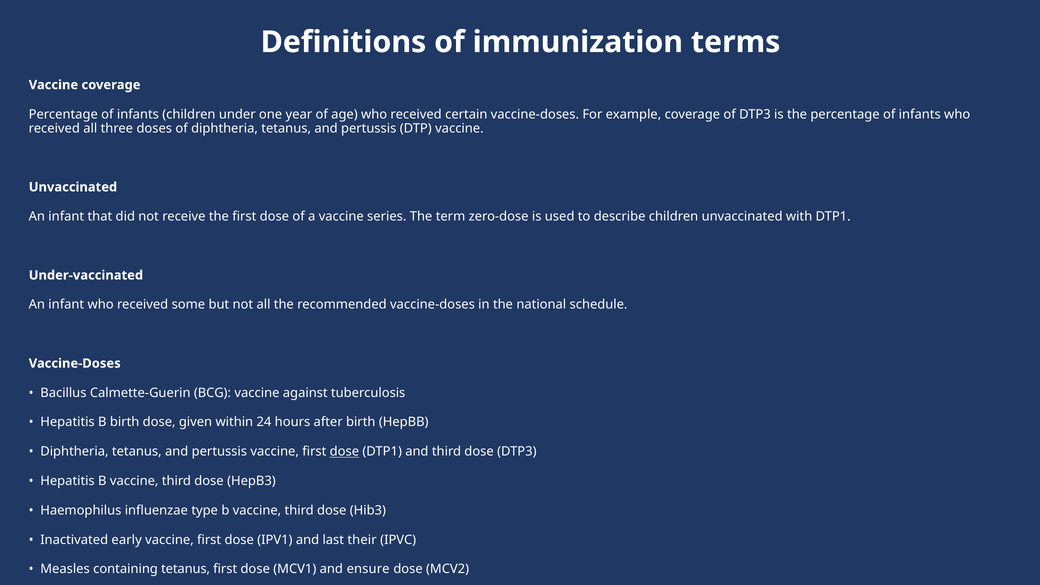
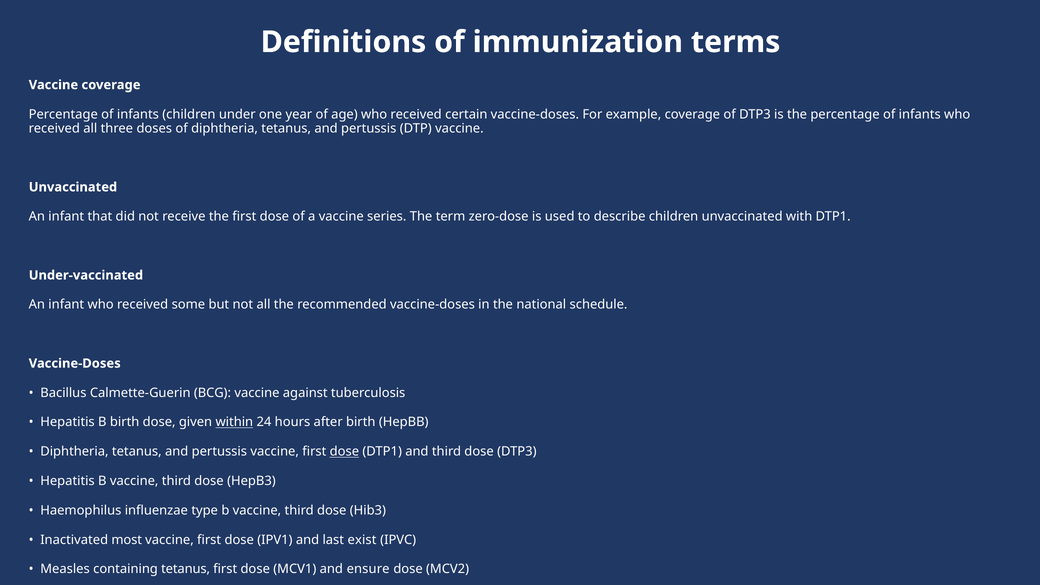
within underline: none -> present
early: early -> most
their: their -> exist
